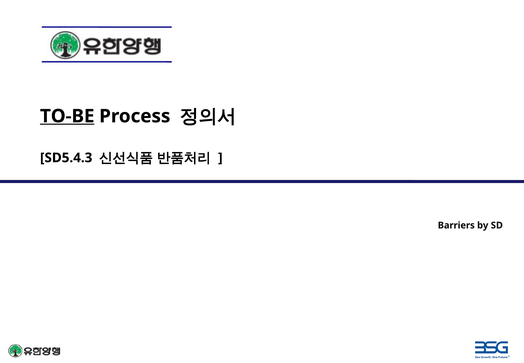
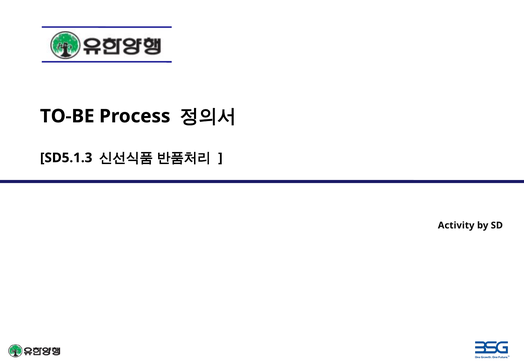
TO-BE underline: present -> none
SD5.4.3: SD5.4.3 -> SD5.1.3
Barriers: Barriers -> Activity
